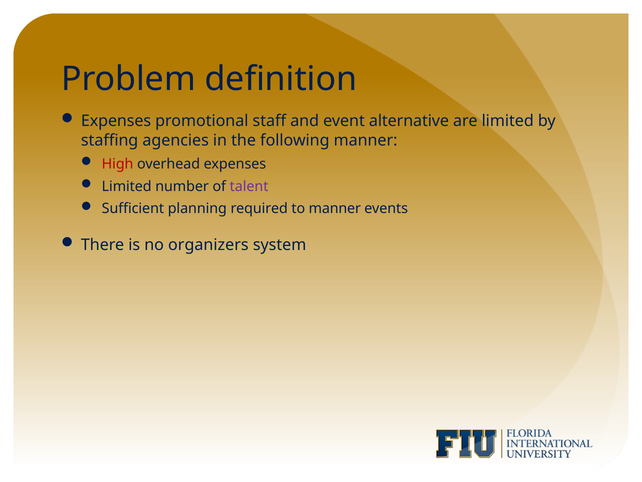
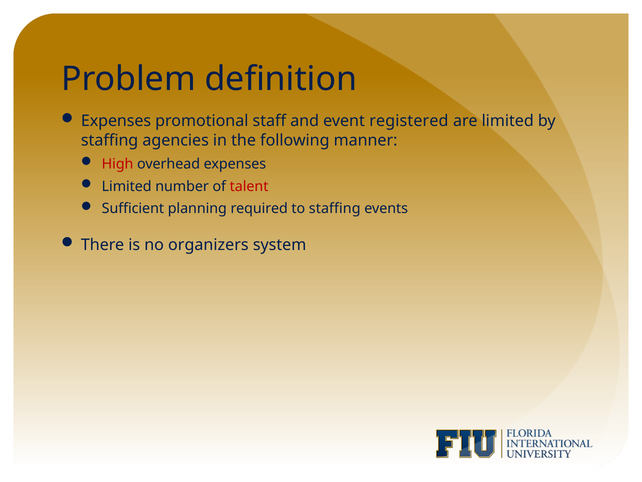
alternative: alternative -> registered
talent colour: purple -> red
to manner: manner -> staffing
